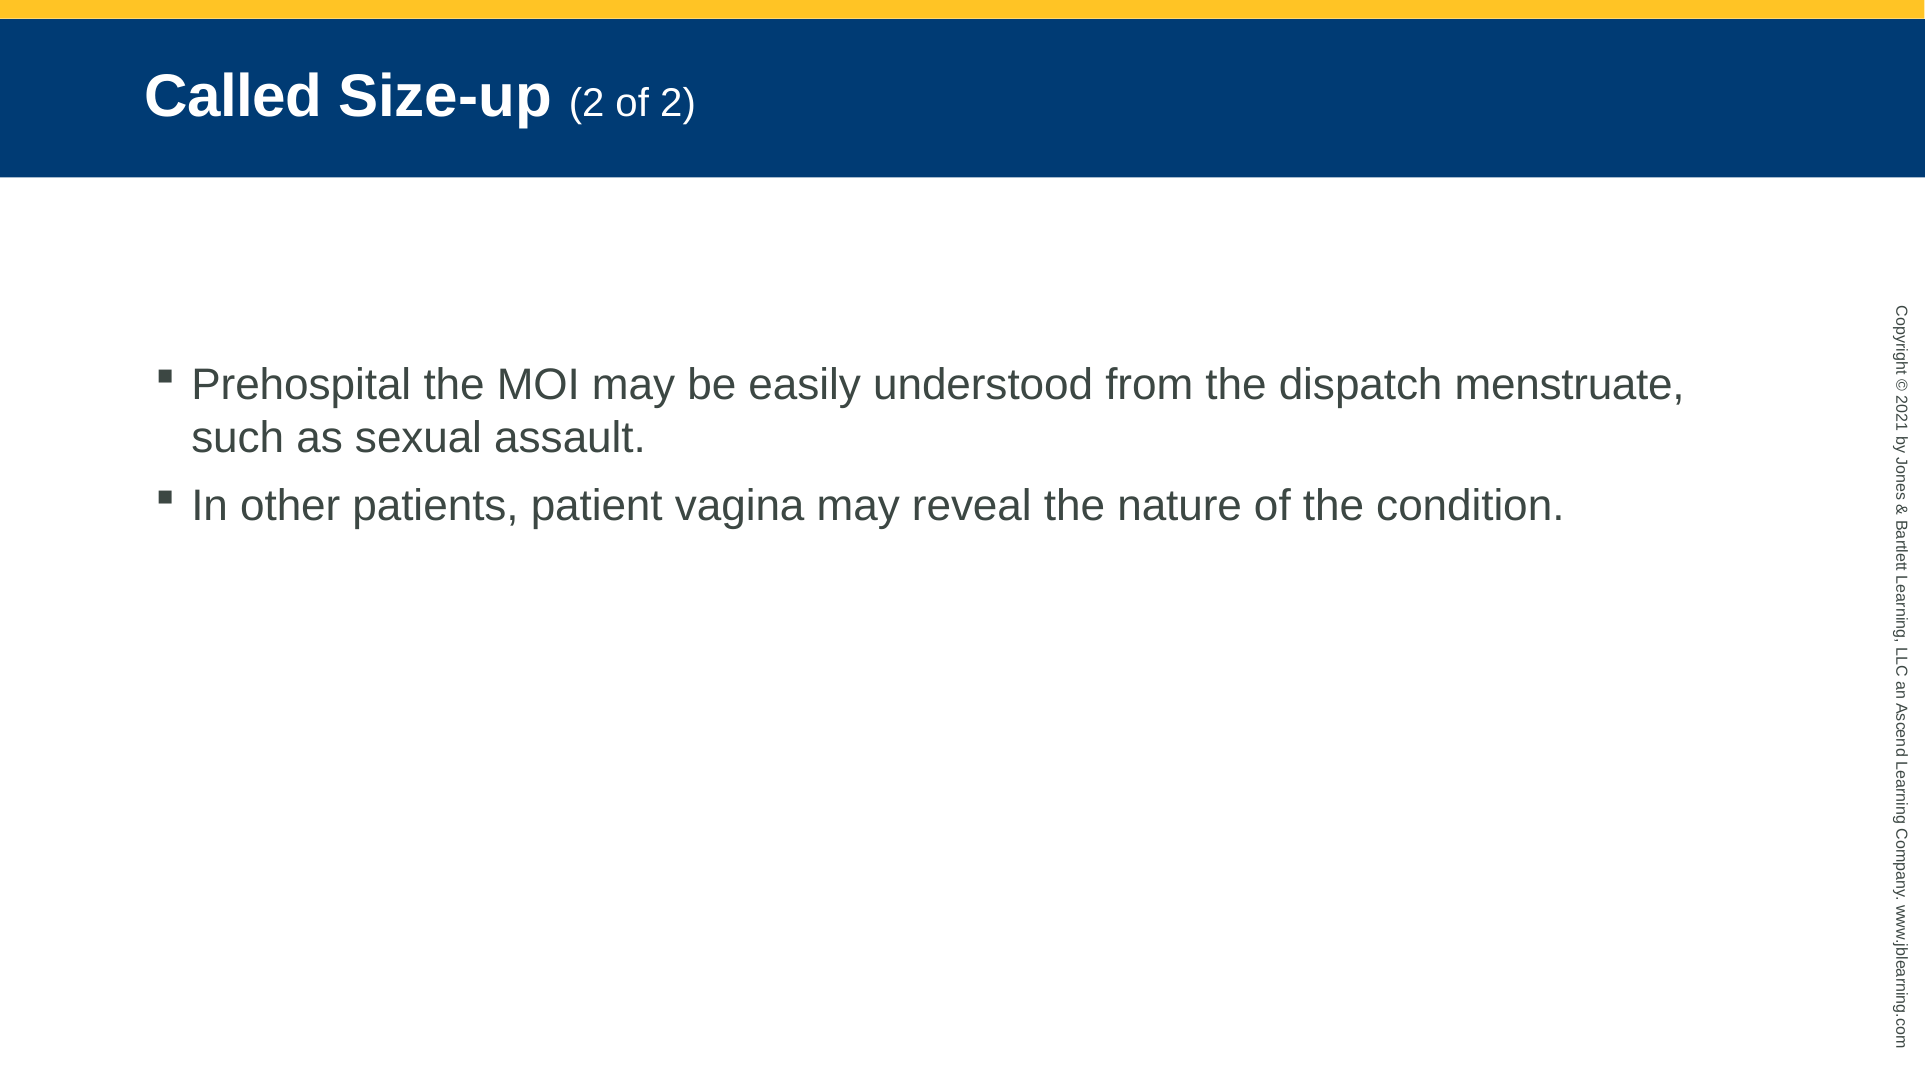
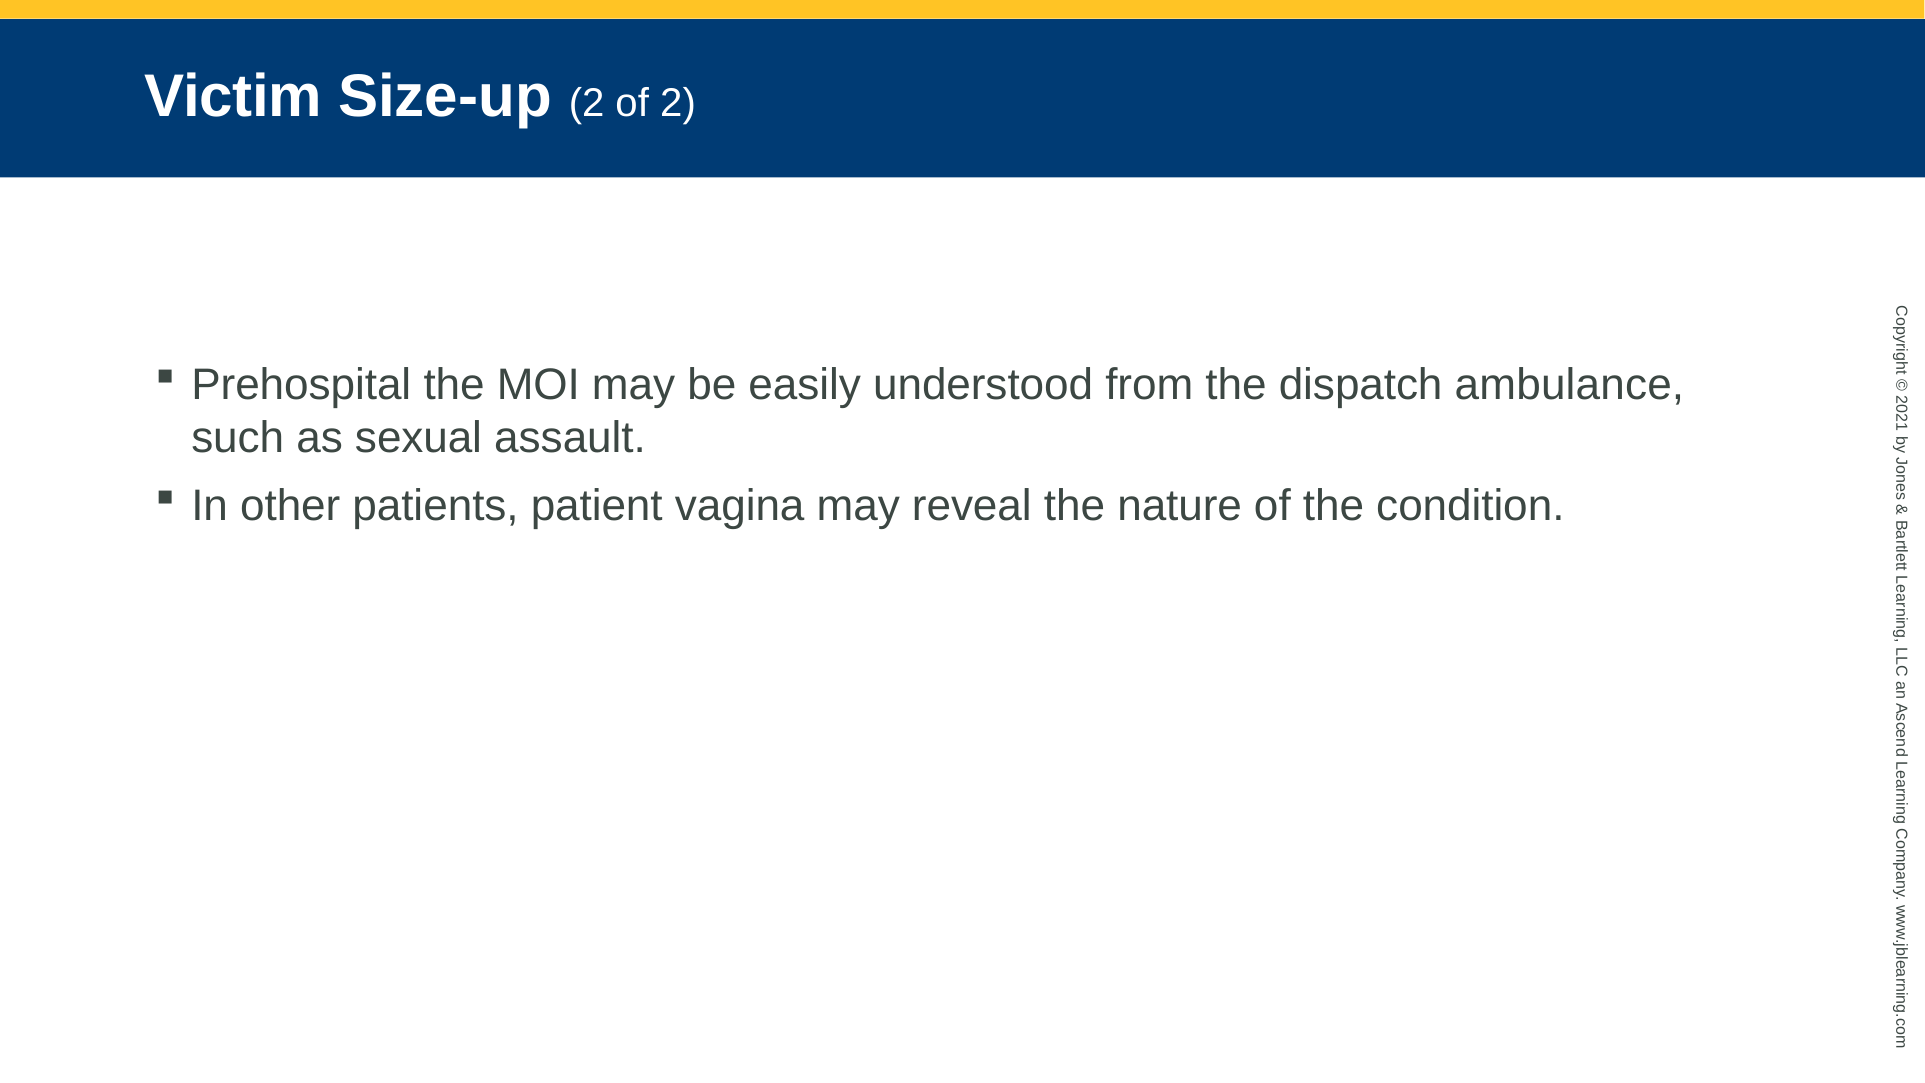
Called: Called -> Victim
menstruate: menstruate -> ambulance
